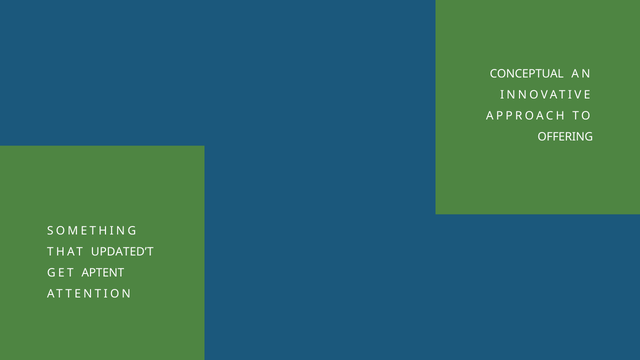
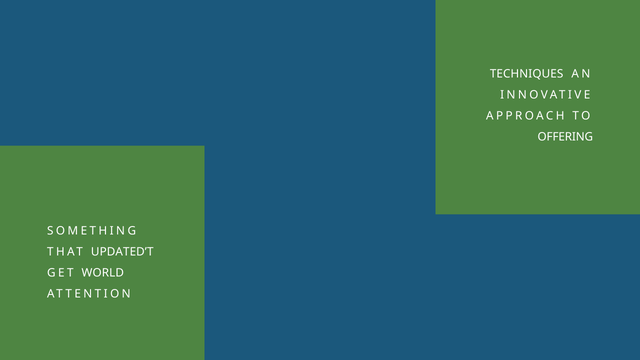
CONCEPTUAL: CONCEPTUAL -> TECHNIQUES
APTENT: APTENT -> WORLD
